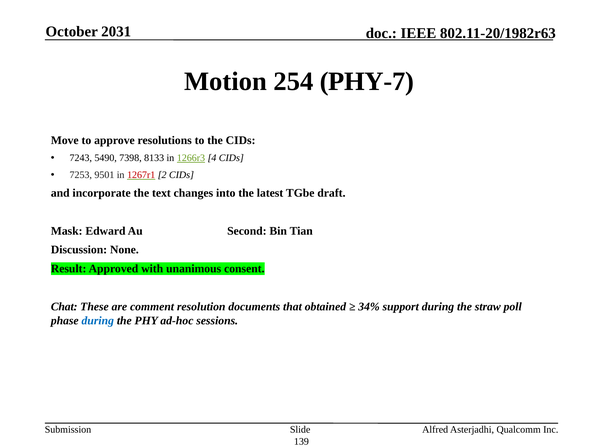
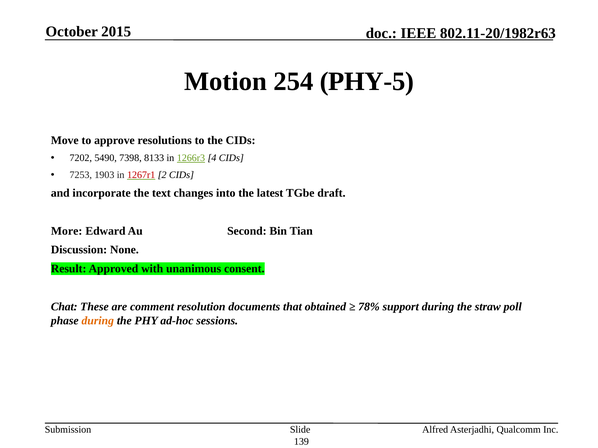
2031: 2031 -> 2015
PHY-7: PHY-7 -> PHY-5
7243: 7243 -> 7202
9501: 9501 -> 1903
Mask: Mask -> More
34%: 34% -> 78%
during at (98, 321) colour: blue -> orange
